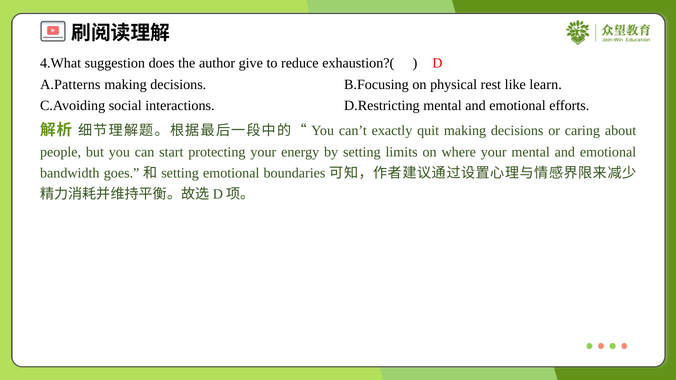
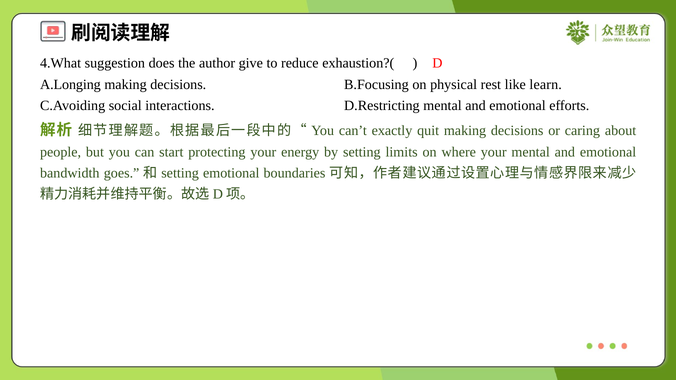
A.Patterns: A.Patterns -> A.Longing
